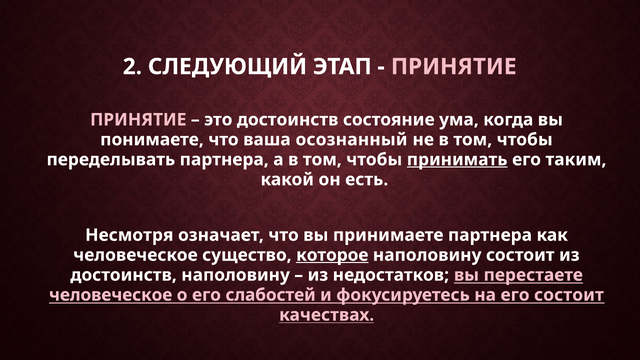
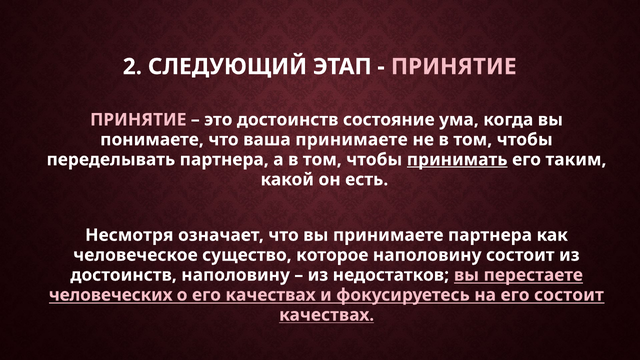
ваша осознанный: осознанный -> принимаете
которое underline: present -> none
человеческое at (111, 295): человеческое -> человеческих
его слабостей: слабостей -> качествах
